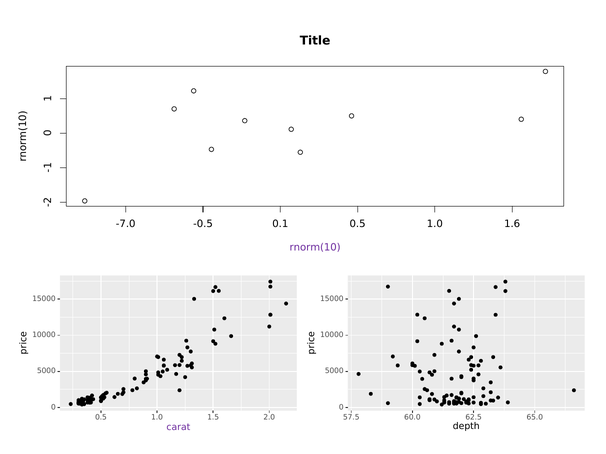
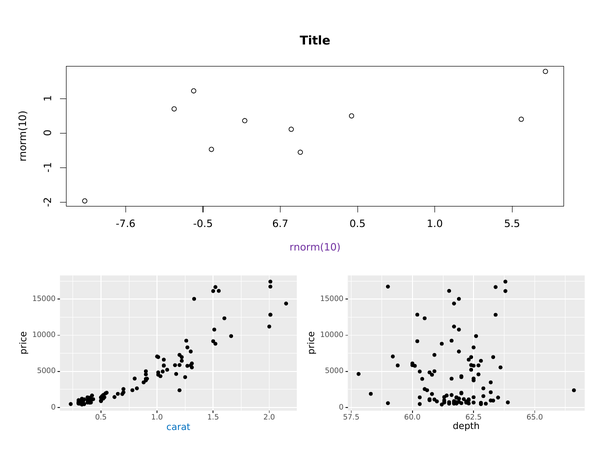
-7.0: -7.0 -> -7.6
0.1: 0.1 -> 6.7
1.6: 1.6 -> 5.5
carat colour: purple -> blue
